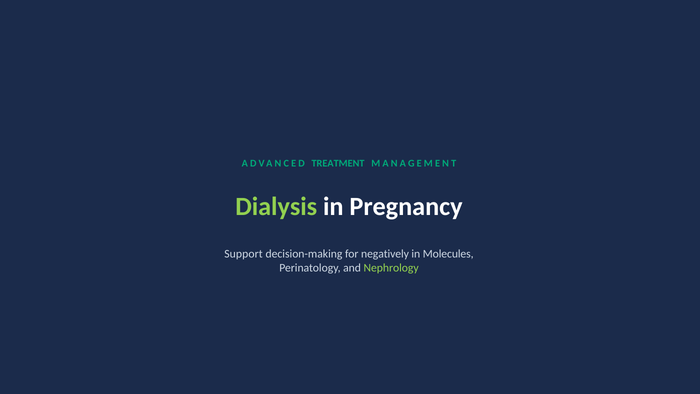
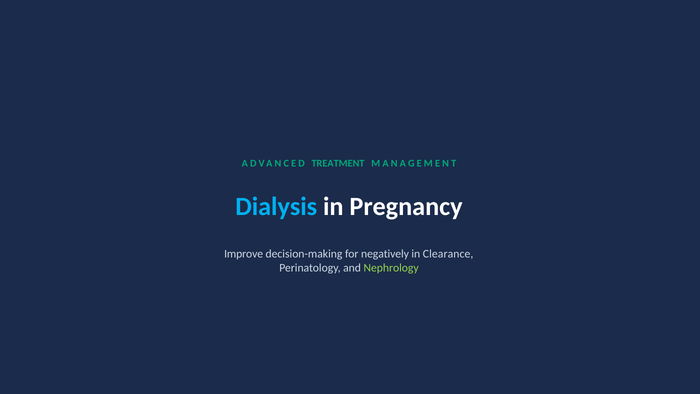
Dialysis colour: light green -> light blue
Support: Support -> Improve
Molecules: Molecules -> Clearance
